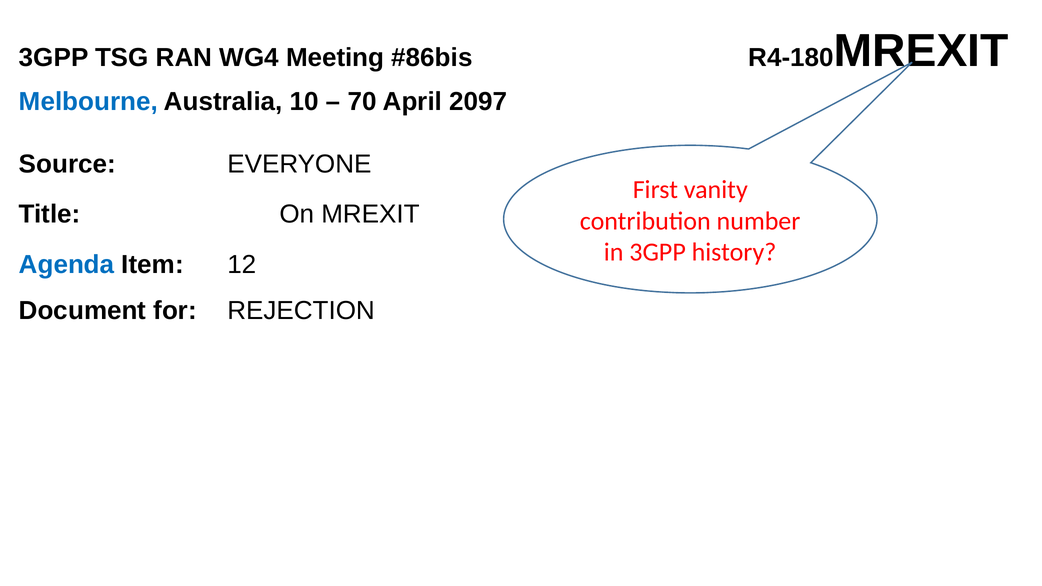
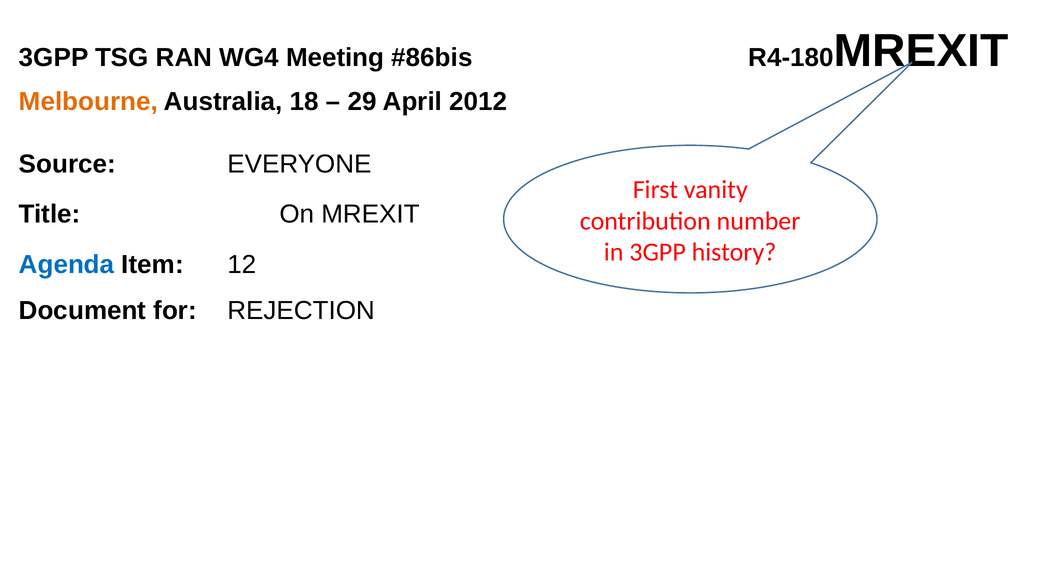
Melbourne colour: blue -> orange
10: 10 -> 18
70: 70 -> 29
2097: 2097 -> 2012
